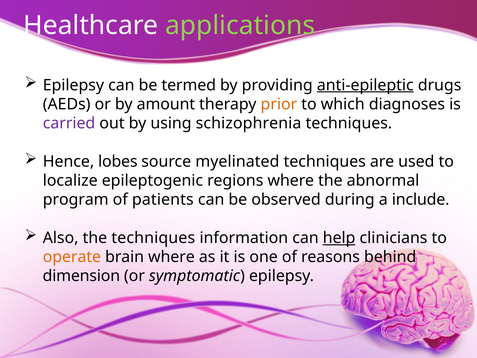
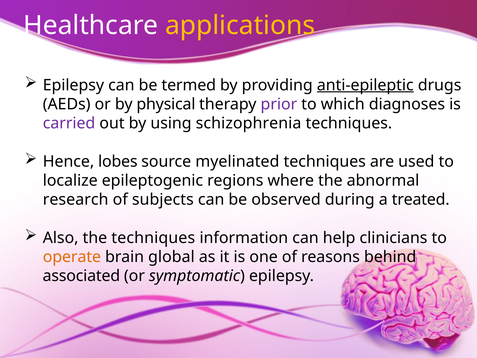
applications colour: light green -> yellow
amount: amount -> physical
prior colour: orange -> purple
program: program -> research
patients: patients -> subjects
include: include -> treated
help underline: present -> none
brain where: where -> global
dimension: dimension -> associated
